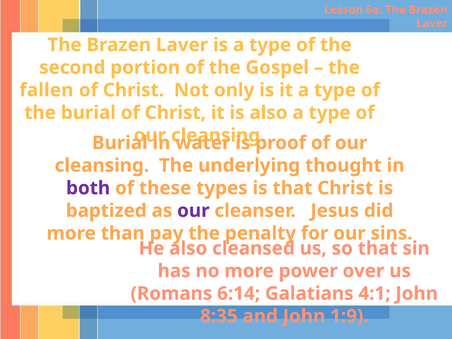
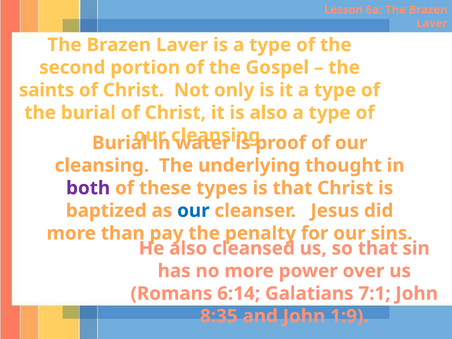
fallen: fallen -> saints
our at (193, 211) colour: purple -> blue
4:1: 4:1 -> 7:1
